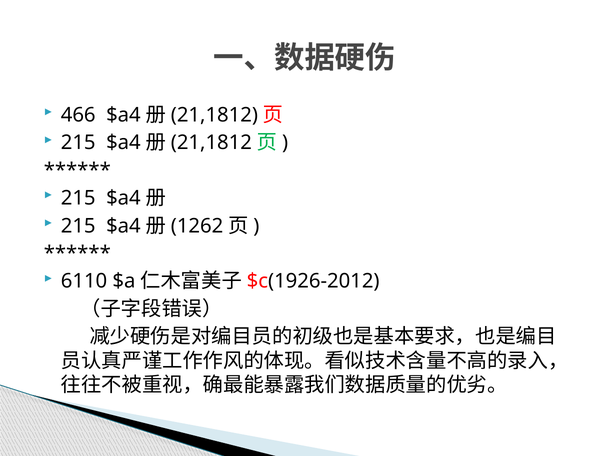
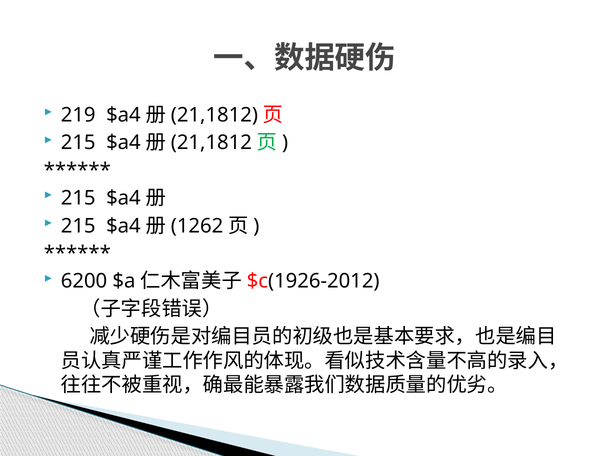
466: 466 -> 219
6110: 6110 -> 6200
